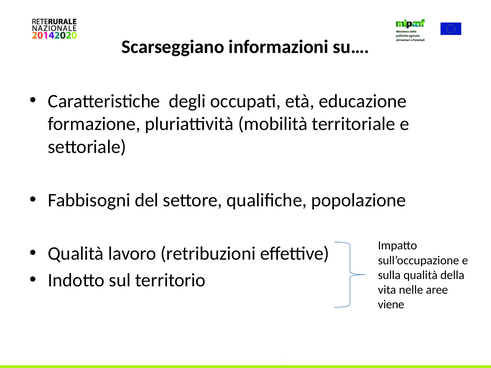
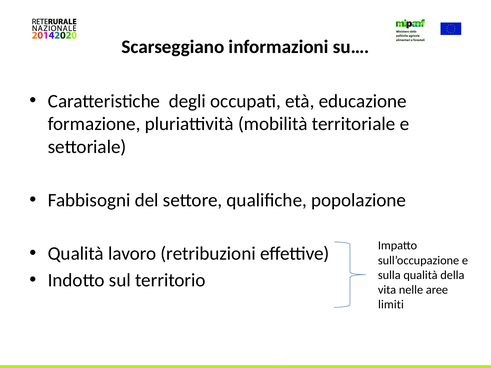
viene: viene -> limiti
